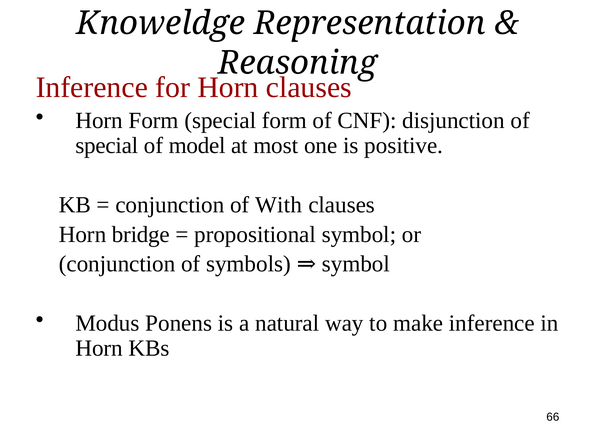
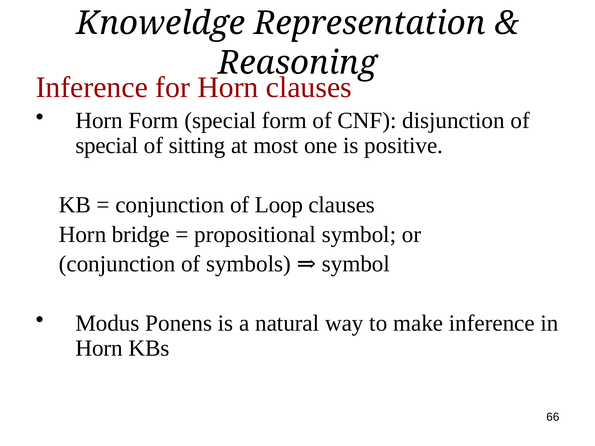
model: model -> sitting
With: With -> Loop
